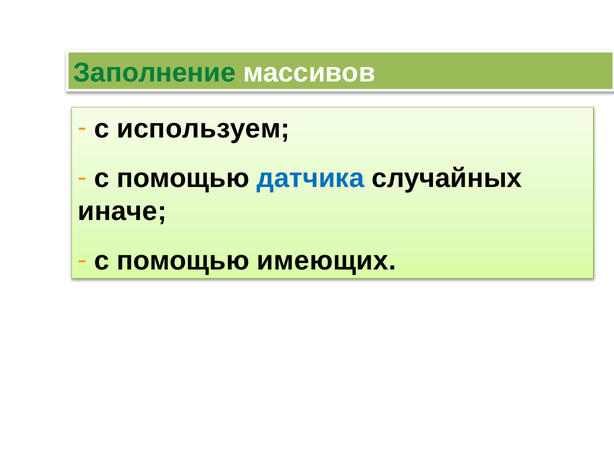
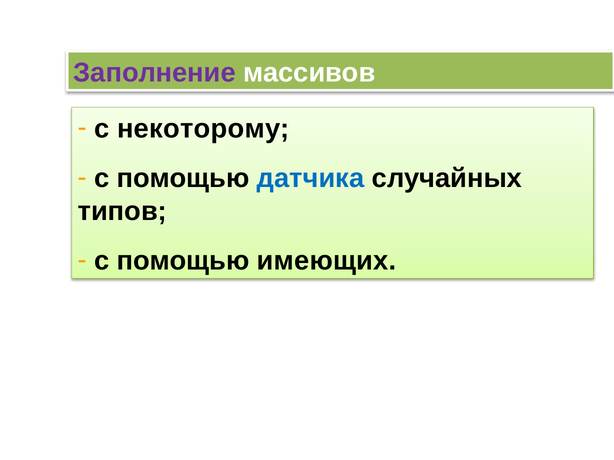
Заполнение colour: green -> purple
используем: используем -> некоторому
иначе: иначе -> типов
